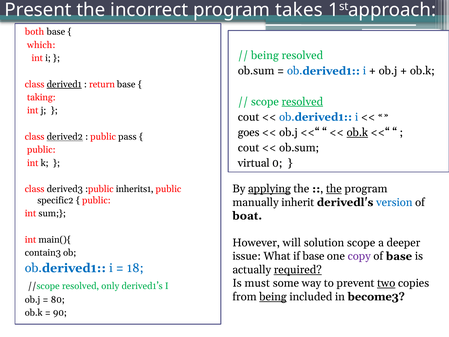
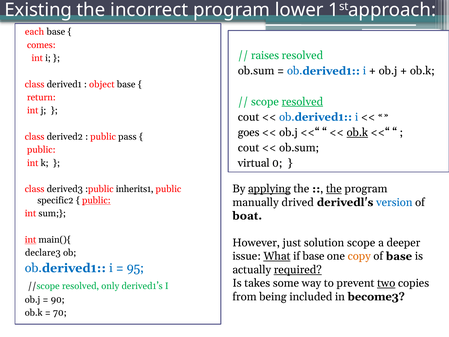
Present: Present -> Existing
takes: takes -> lower
both: both -> each
which: which -> comes
being at (265, 56): being -> raises
derived1 underline: present -> none
return: return -> object
taking: taking -> return
derived2 underline: present -> none
public at (96, 200) underline: none -> present
inherit: inherit -> drived
int at (31, 240) underline: none -> present
will: will -> just
contain3: contain3 -> declare3
What underline: none -> present
copy colour: purple -> orange
18: 18 -> 95
must: must -> takes
being at (273, 296) underline: present -> none
80: 80 -> 90
90: 90 -> 70
